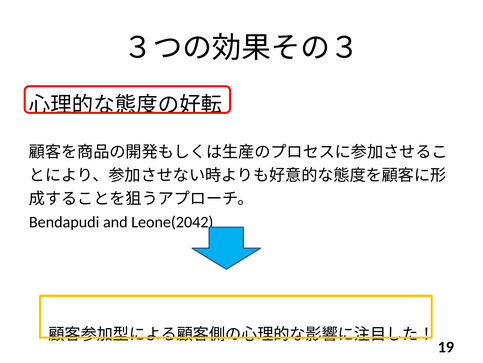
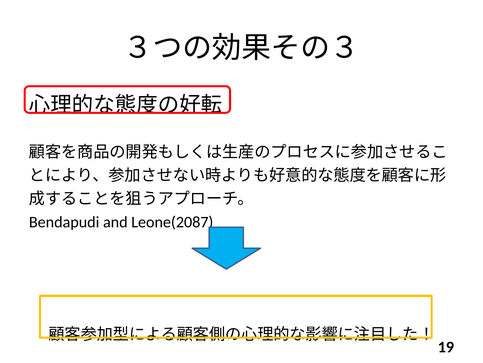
Leone(2042: Leone(2042 -> Leone(2087
